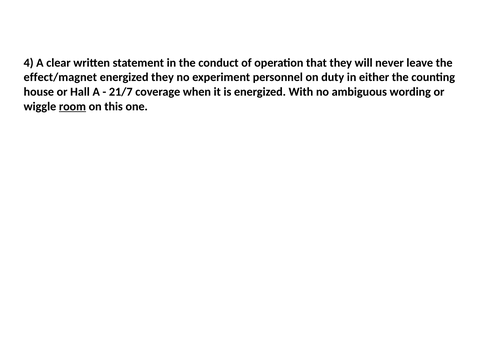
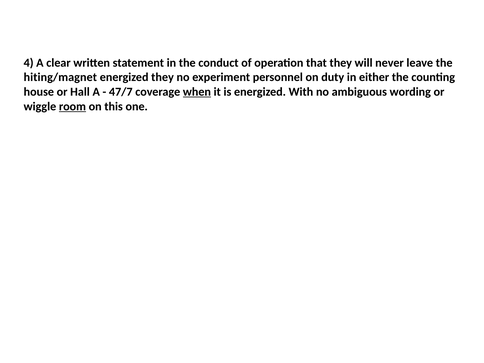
effect/magnet: effect/magnet -> hiting/magnet
21/7: 21/7 -> 47/7
when underline: none -> present
